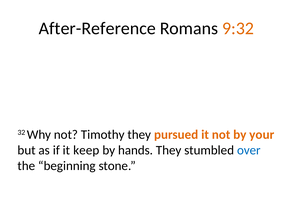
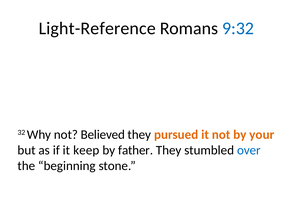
After-Reference: After-Reference -> Light-Reference
9:32 colour: orange -> blue
Timothy: Timothy -> Believed
hands: hands -> father
